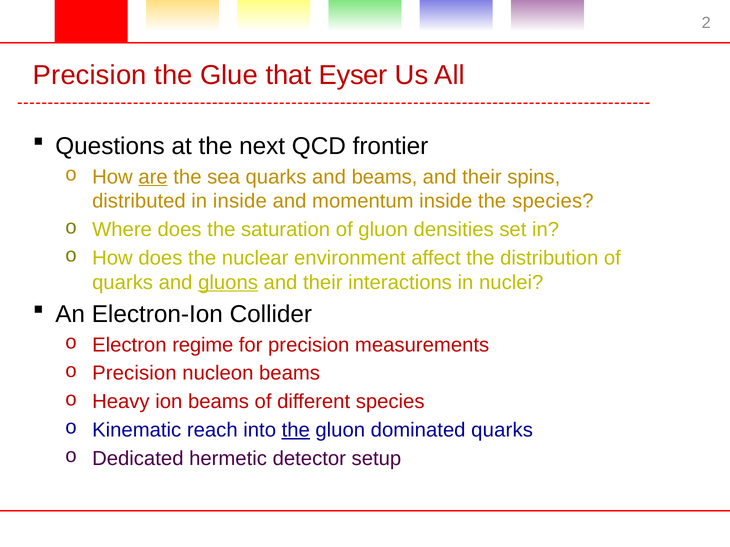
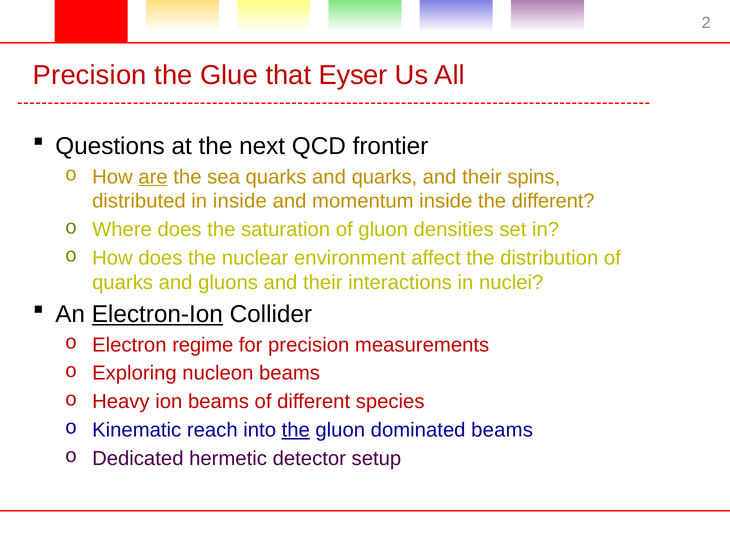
and beams: beams -> quarks
the species: species -> different
gluons underline: present -> none
Electron-Ion underline: none -> present
Precision at (134, 374): Precision -> Exploring
dominated quarks: quarks -> beams
